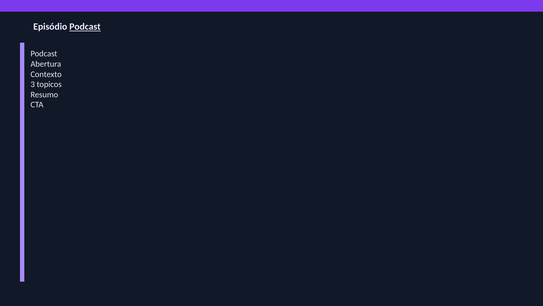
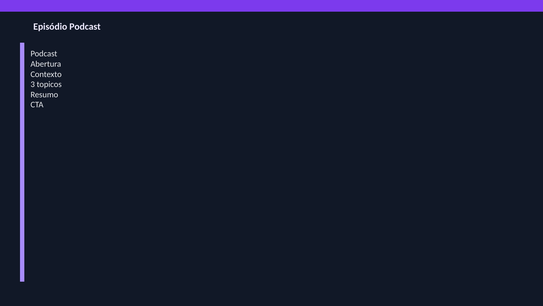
Podcast at (85, 27) underline: present -> none
